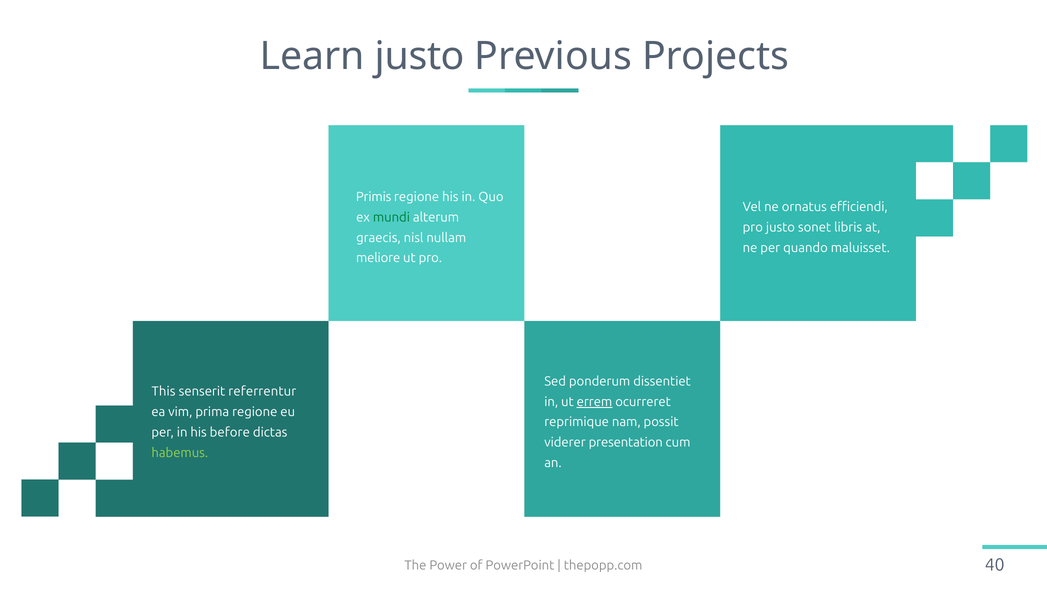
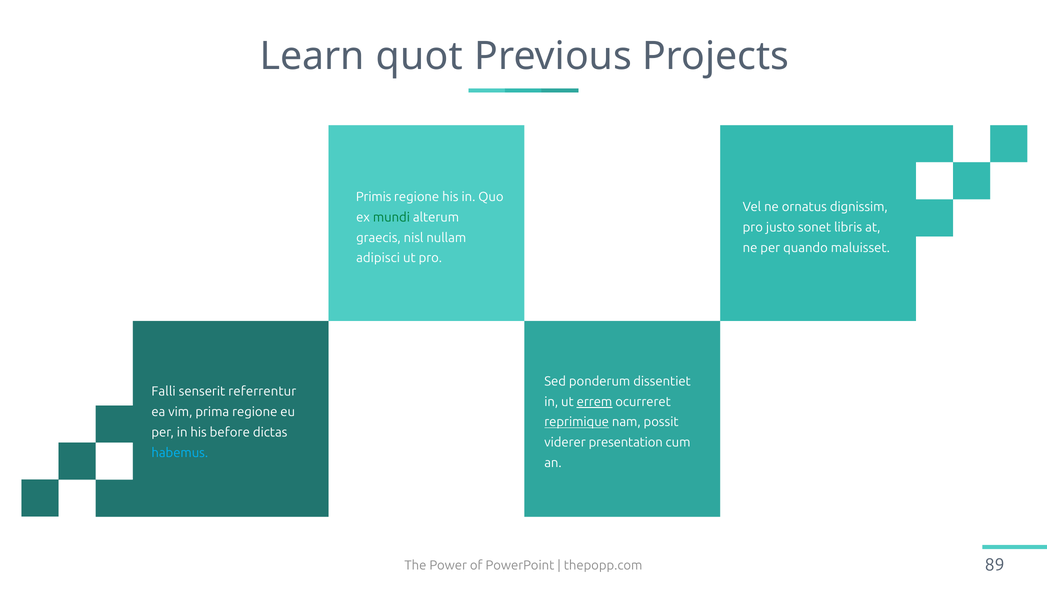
Learn justo: justo -> quot
efficiendi: efficiendi -> dignissim
meliore: meliore -> adipisci
This: This -> Falli
reprimique underline: none -> present
habemus colour: light green -> light blue
40: 40 -> 89
